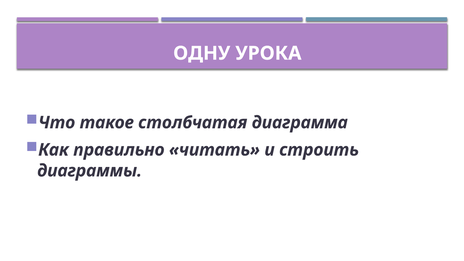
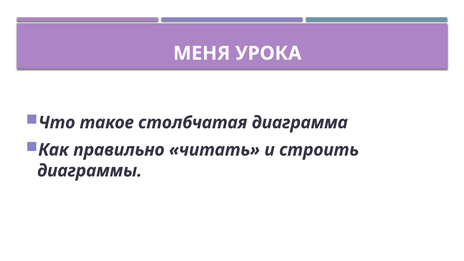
ОДНУ: ОДНУ -> МЕНЯ
